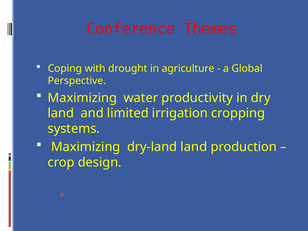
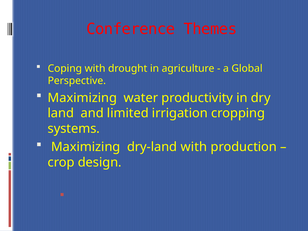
dry-land land: land -> with
